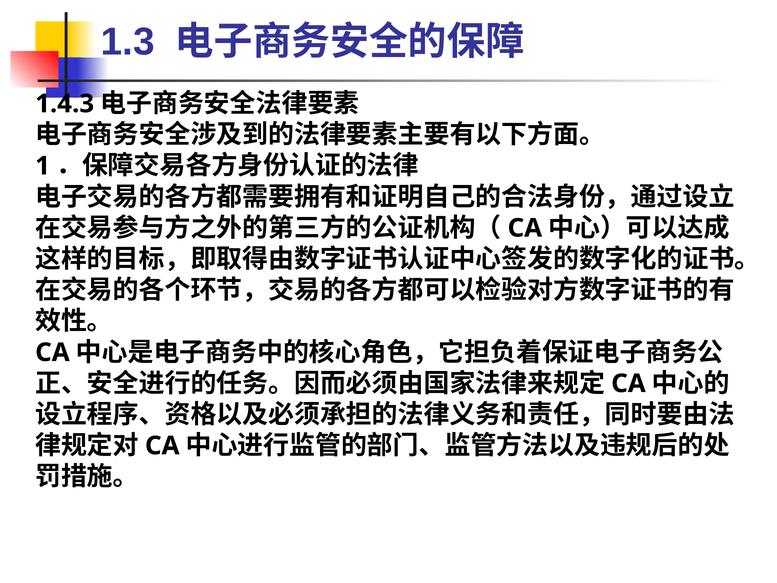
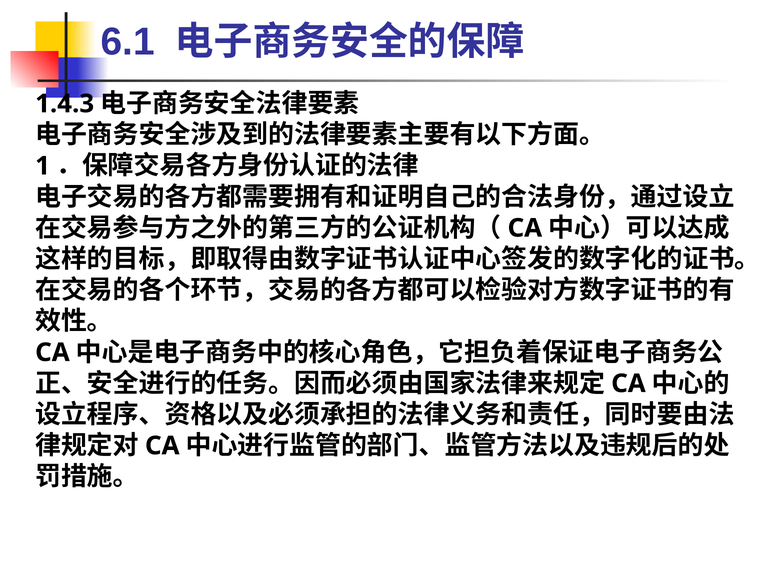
1.3: 1.3 -> 6.1
